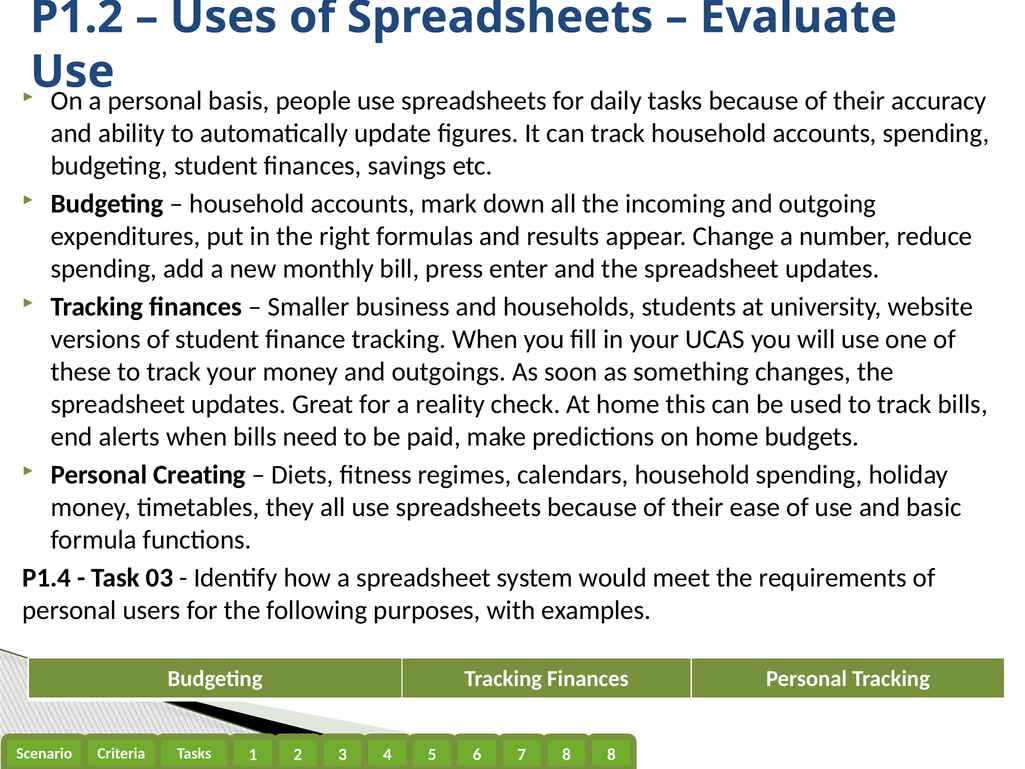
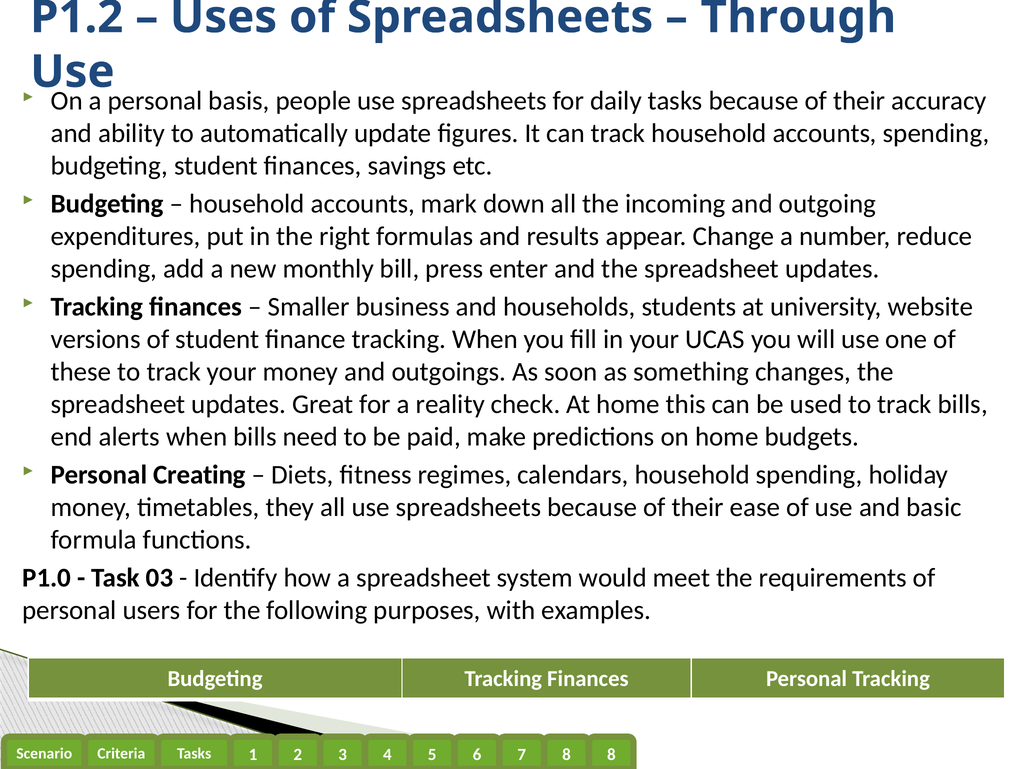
Evaluate: Evaluate -> Through
P1.4: P1.4 -> P1.0
